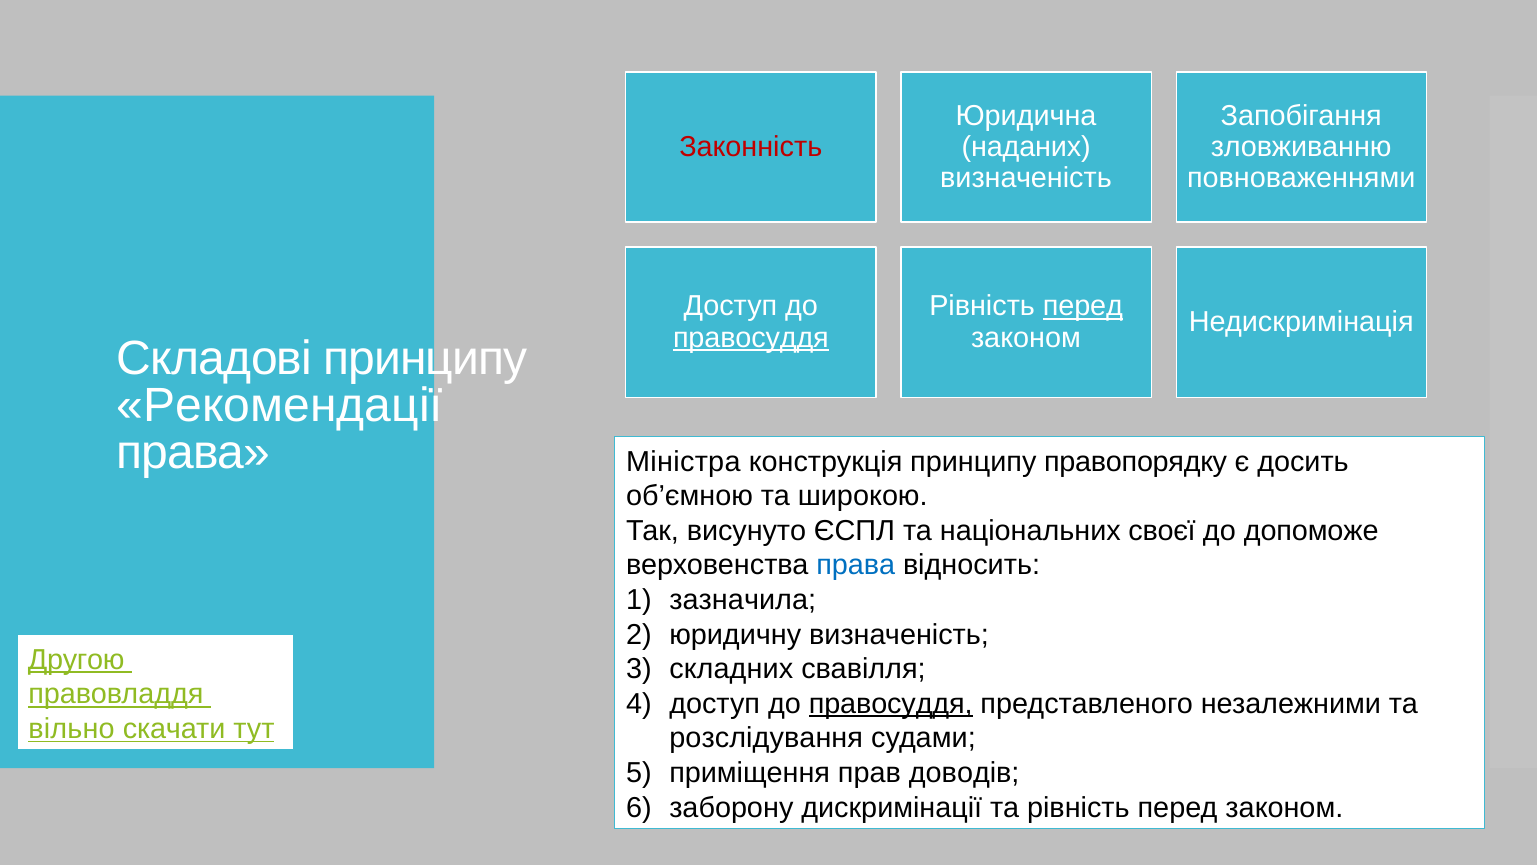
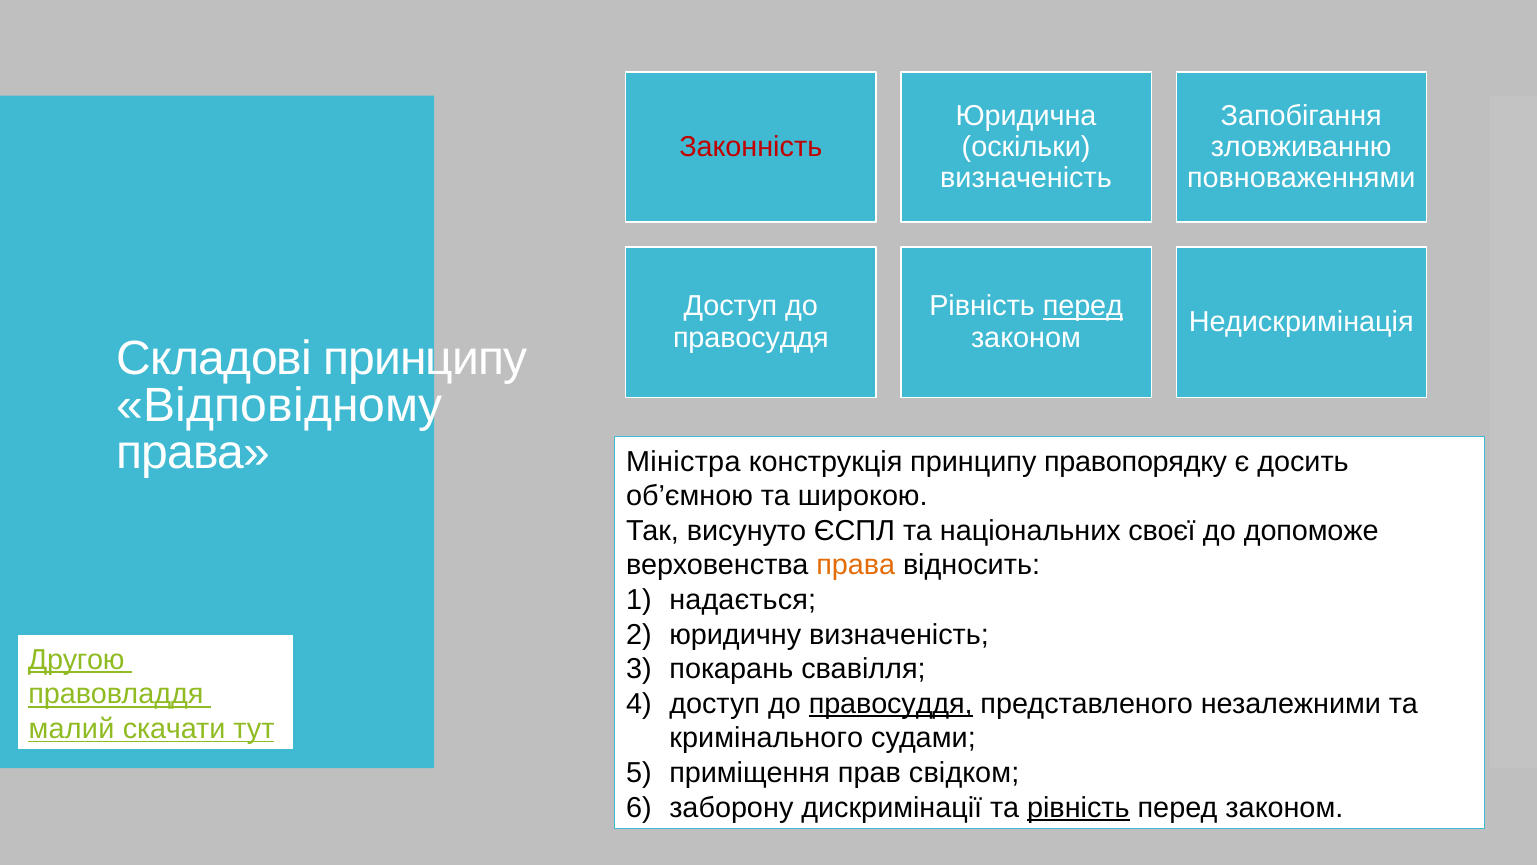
наданих: наданих -> оскільки
правосуддя at (751, 337) underline: present -> none
Рекомендації: Рекомендації -> Відповідному
права at (856, 565) colour: blue -> orange
зазначила: зазначила -> надається
складних: складних -> покарань
вільно: вільно -> малий
розслідування: розслідування -> кримінального
доводів: доводів -> свідком
рівність at (1078, 807) underline: none -> present
